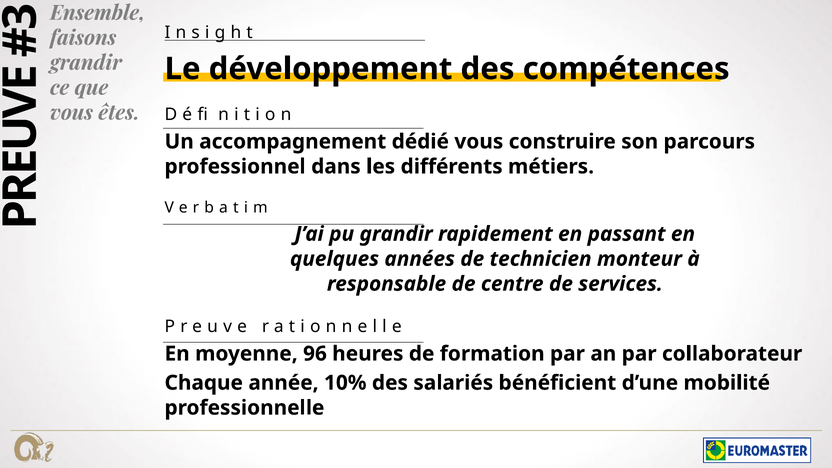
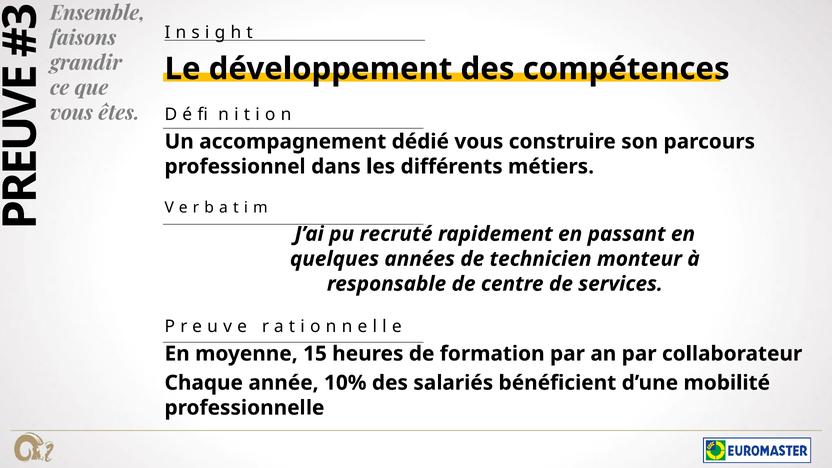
pu grandir: grandir -> recruté
96: 96 -> 15
